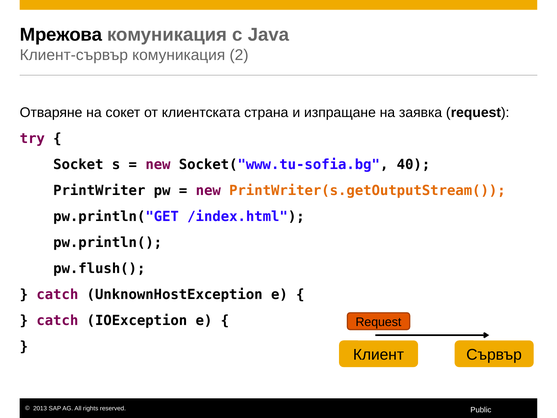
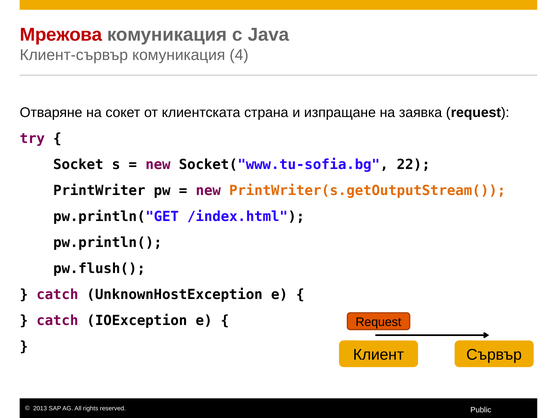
Мрежова colour: black -> red
2: 2 -> 4
40: 40 -> 22
